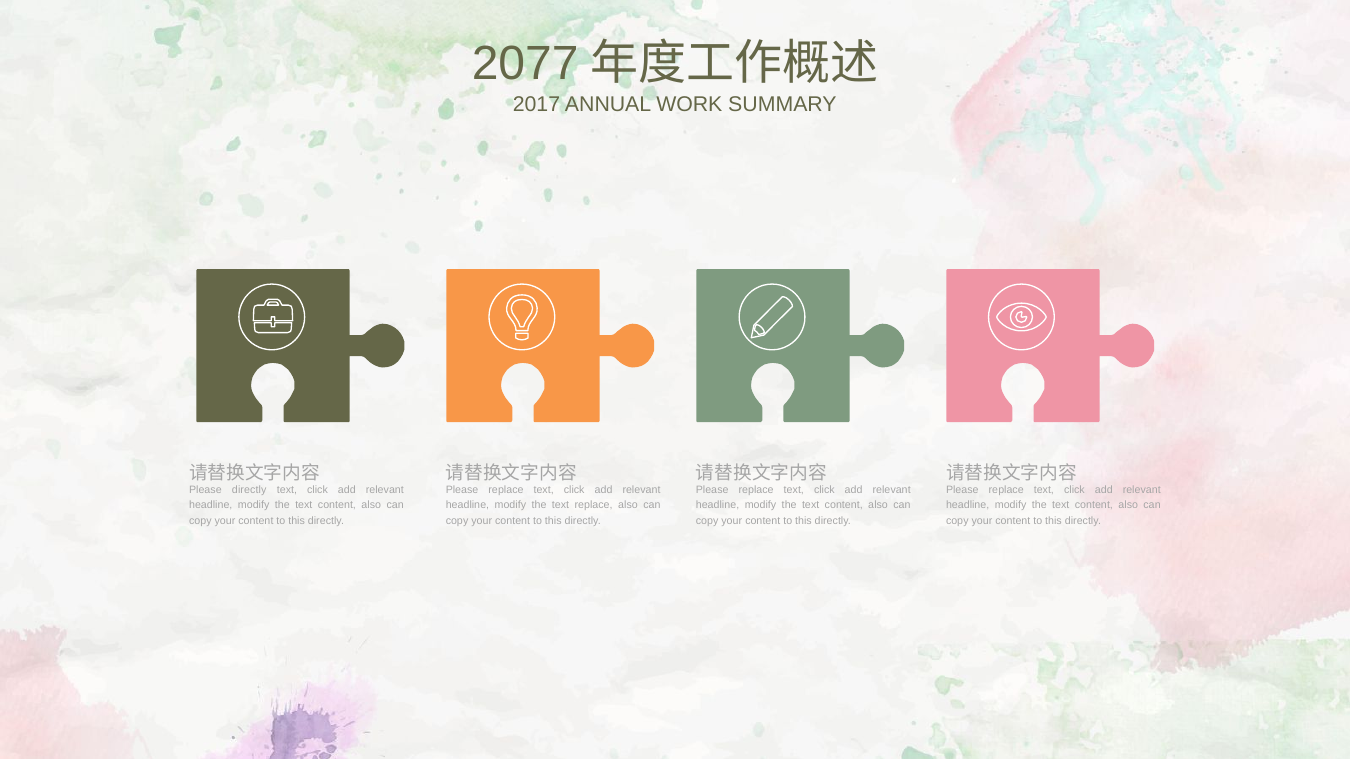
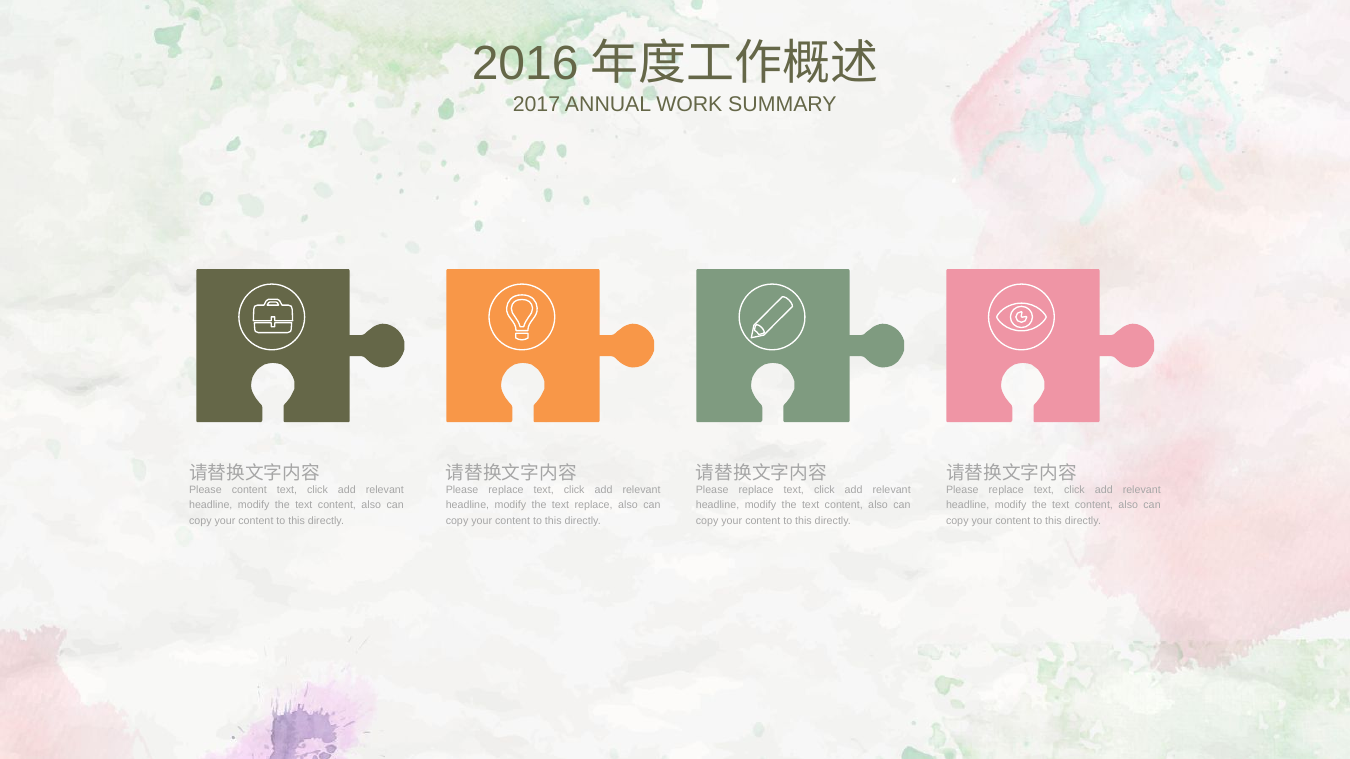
2077: 2077 -> 2016
Please directly: directly -> content
